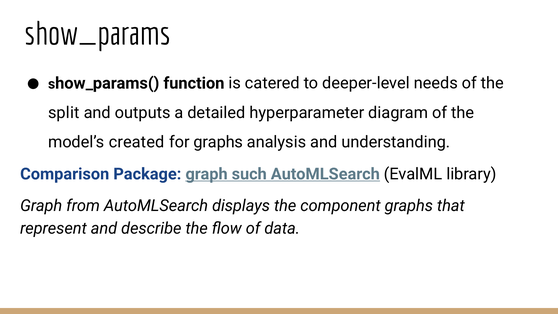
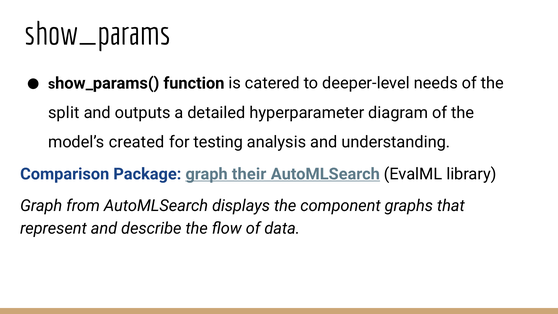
for graphs: graphs -> testing
such: such -> their
